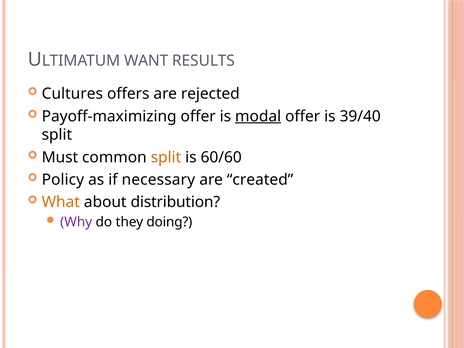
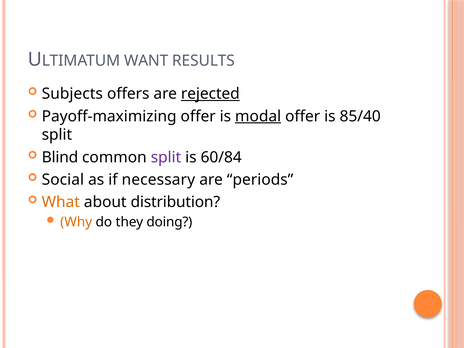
Cultures: Cultures -> Subjects
rejected underline: none -> present
39/40: 39/40 -> 85/40
Must: Must -> Blind
split at (166, 157) colour: orange -> purple
60/60: 60/60 -> 60/84
Policy: Policy -> Social
created: created -> periods
Why colour: purple -> orange
